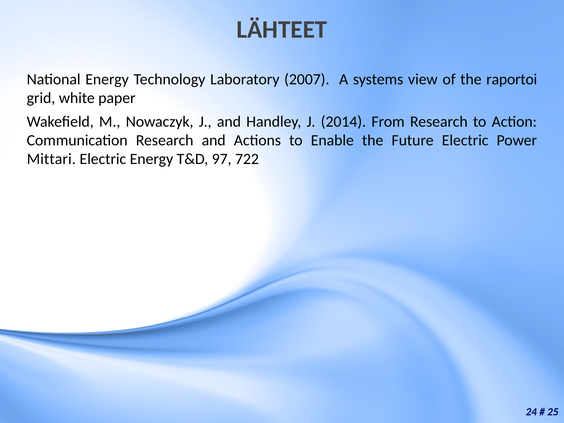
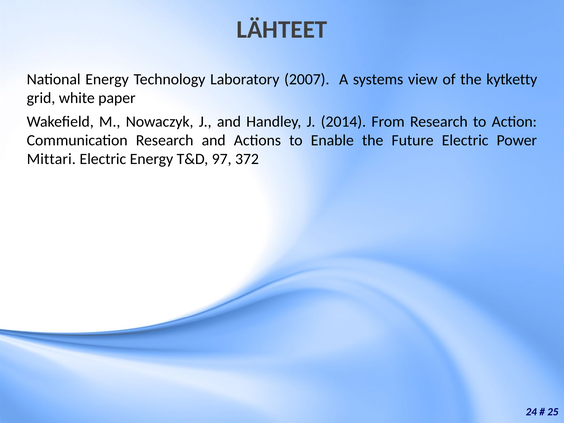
raportoi: raportoi -> kytketty
722: 722 -> 372
